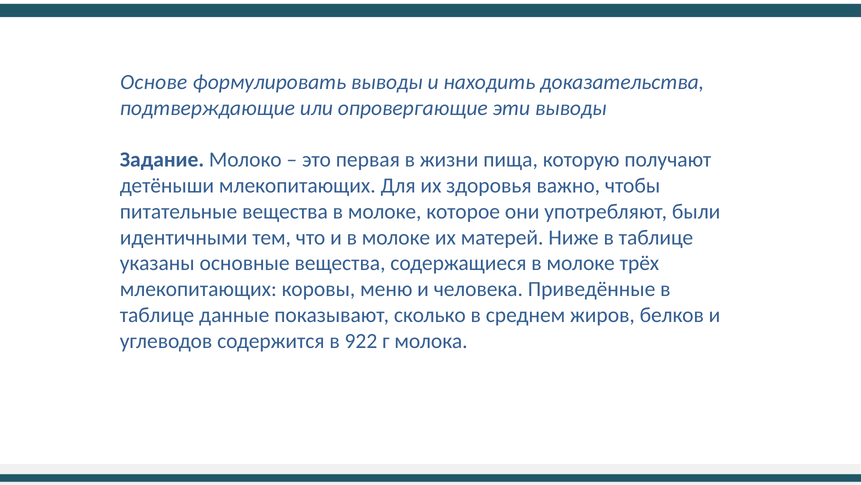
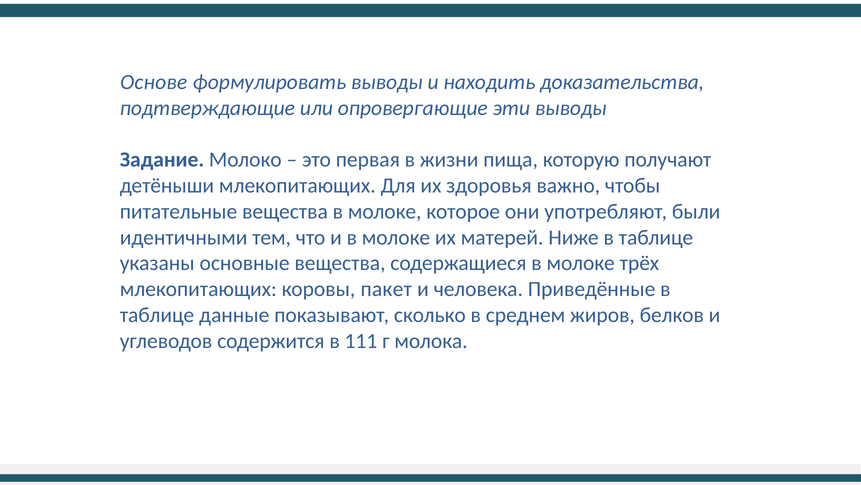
меню: меню -> пакет
922: 922 -> 111
